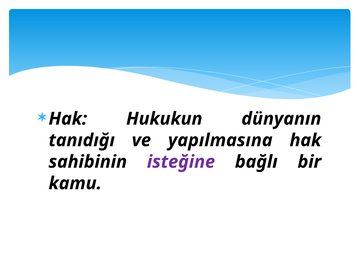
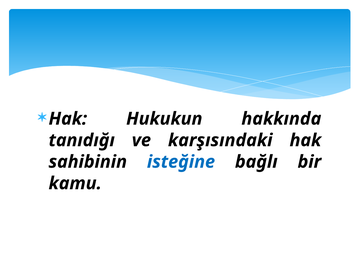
dünyanın: dünyanın -> hakkında
yapılmasına: yapılmasına -> karşısındaki
isteğine colour: purple -> blue
